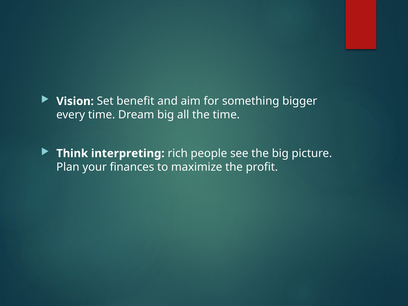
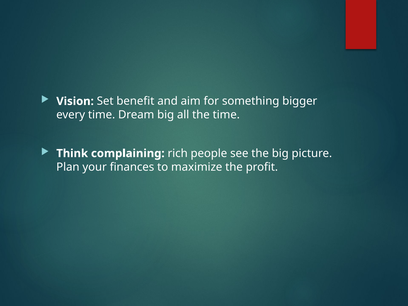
interpreting: interpreting -> complaining
